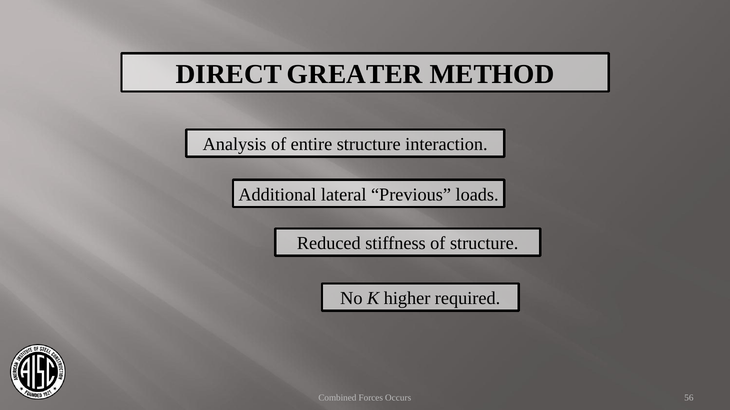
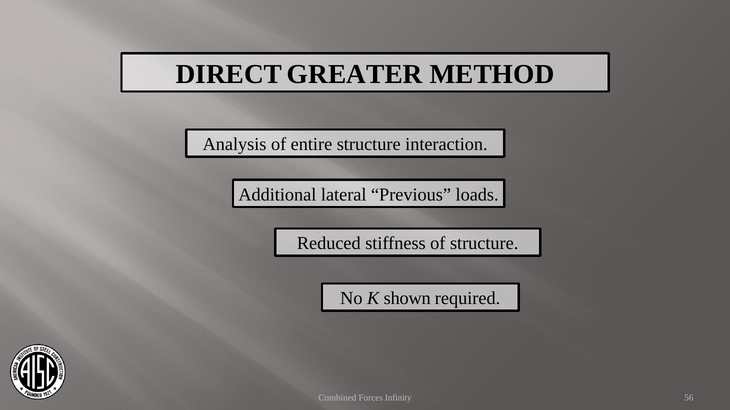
higher: higher -> shown
Occurs: Occurs -> Infinity
